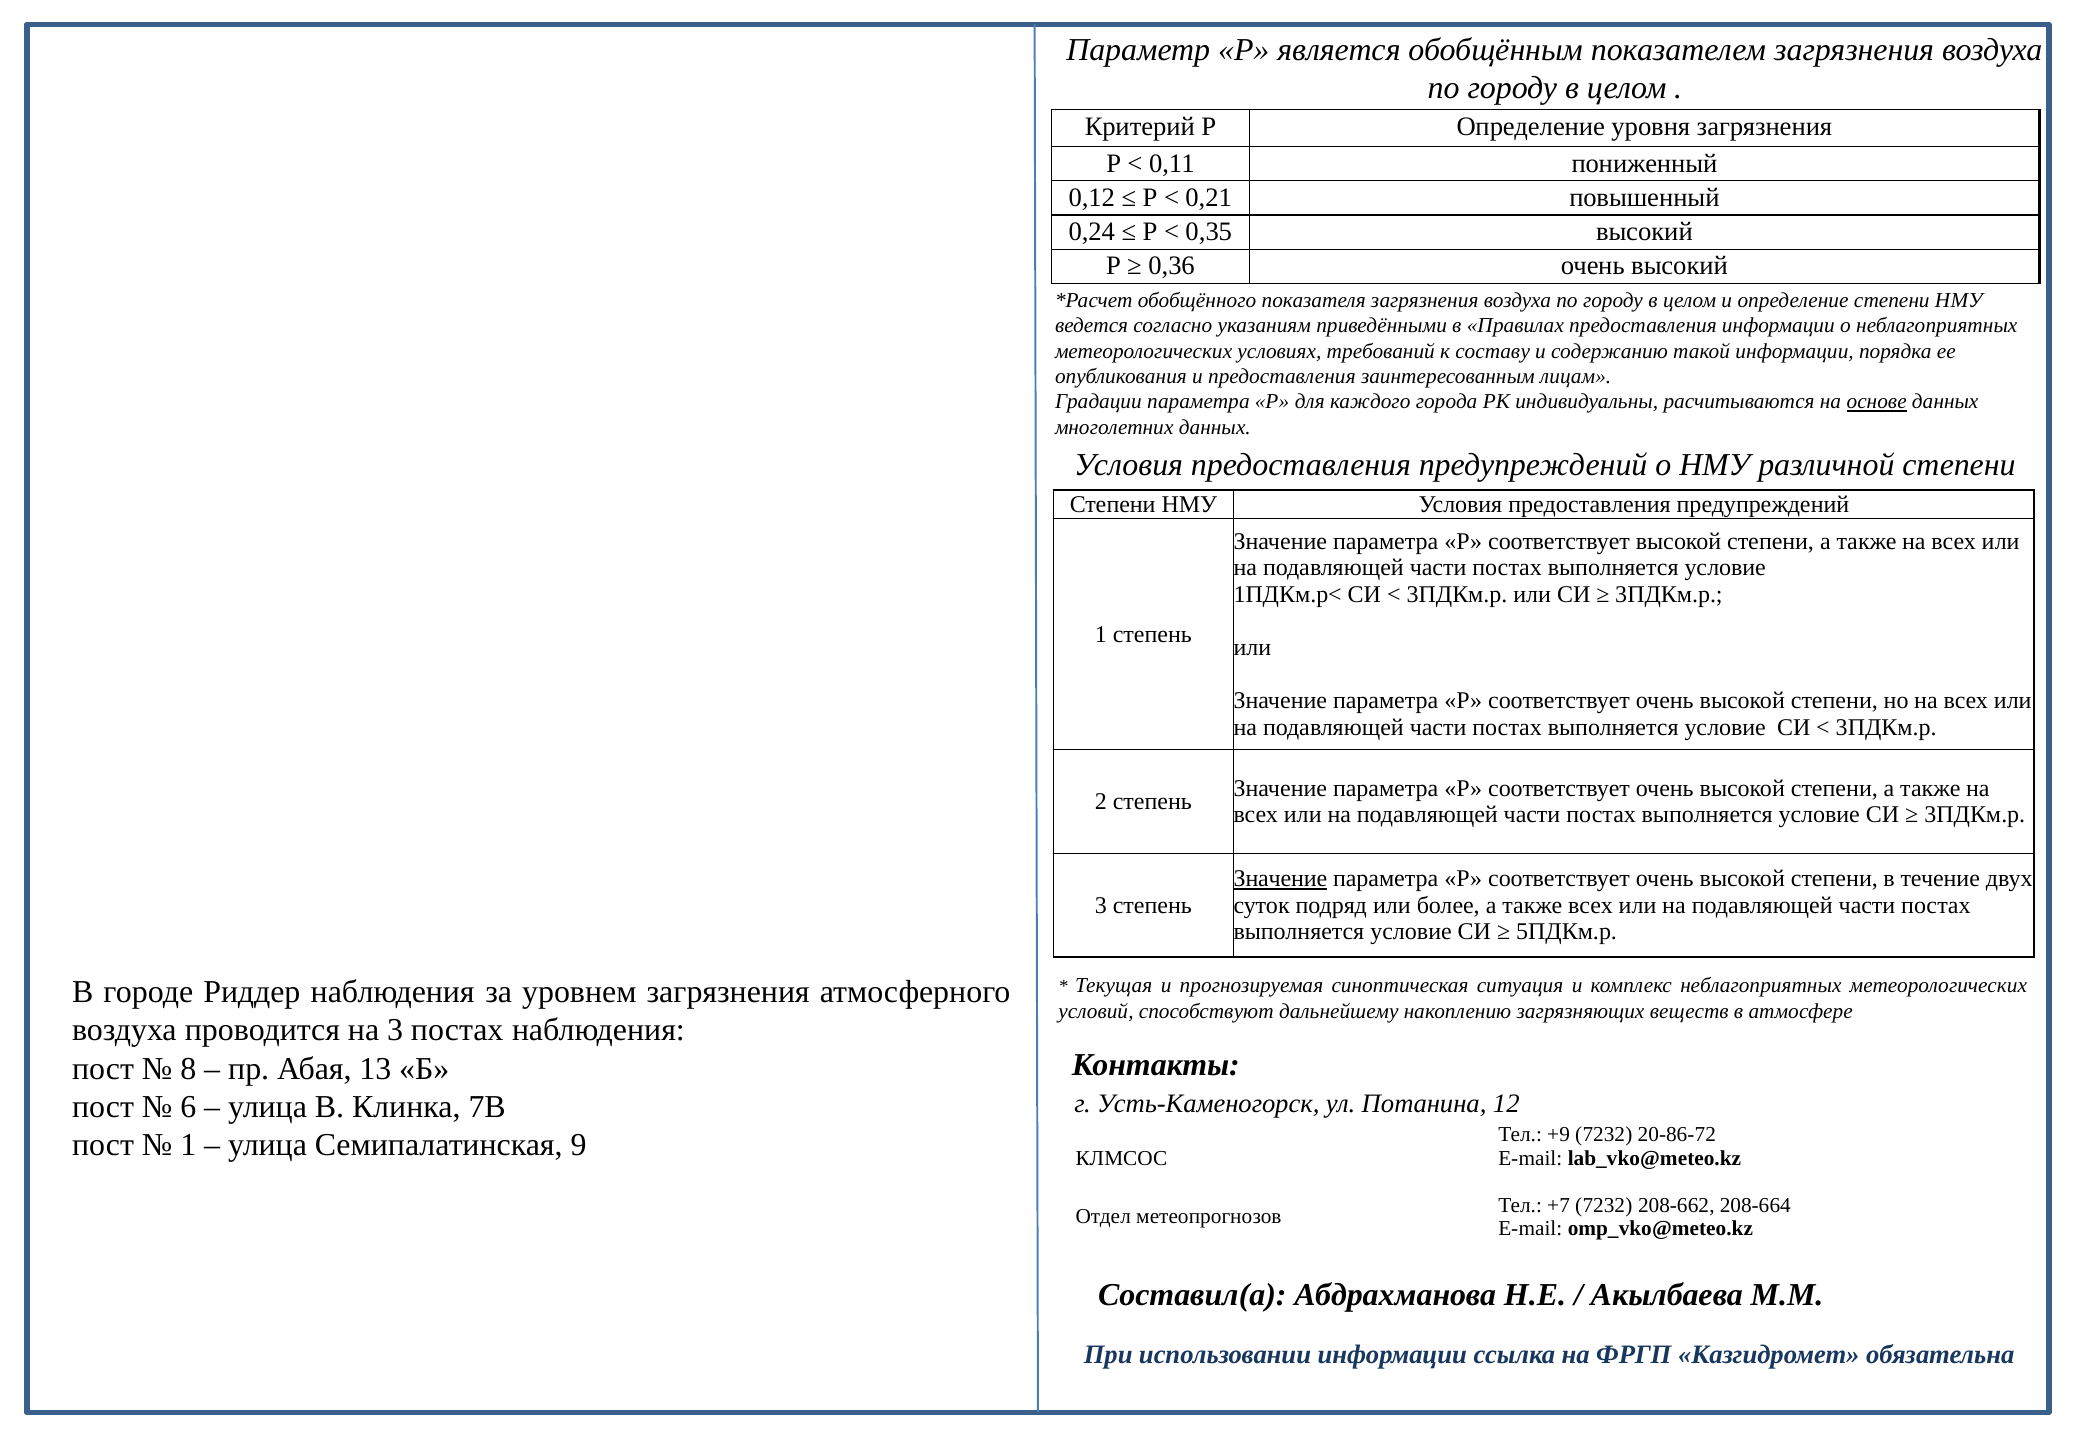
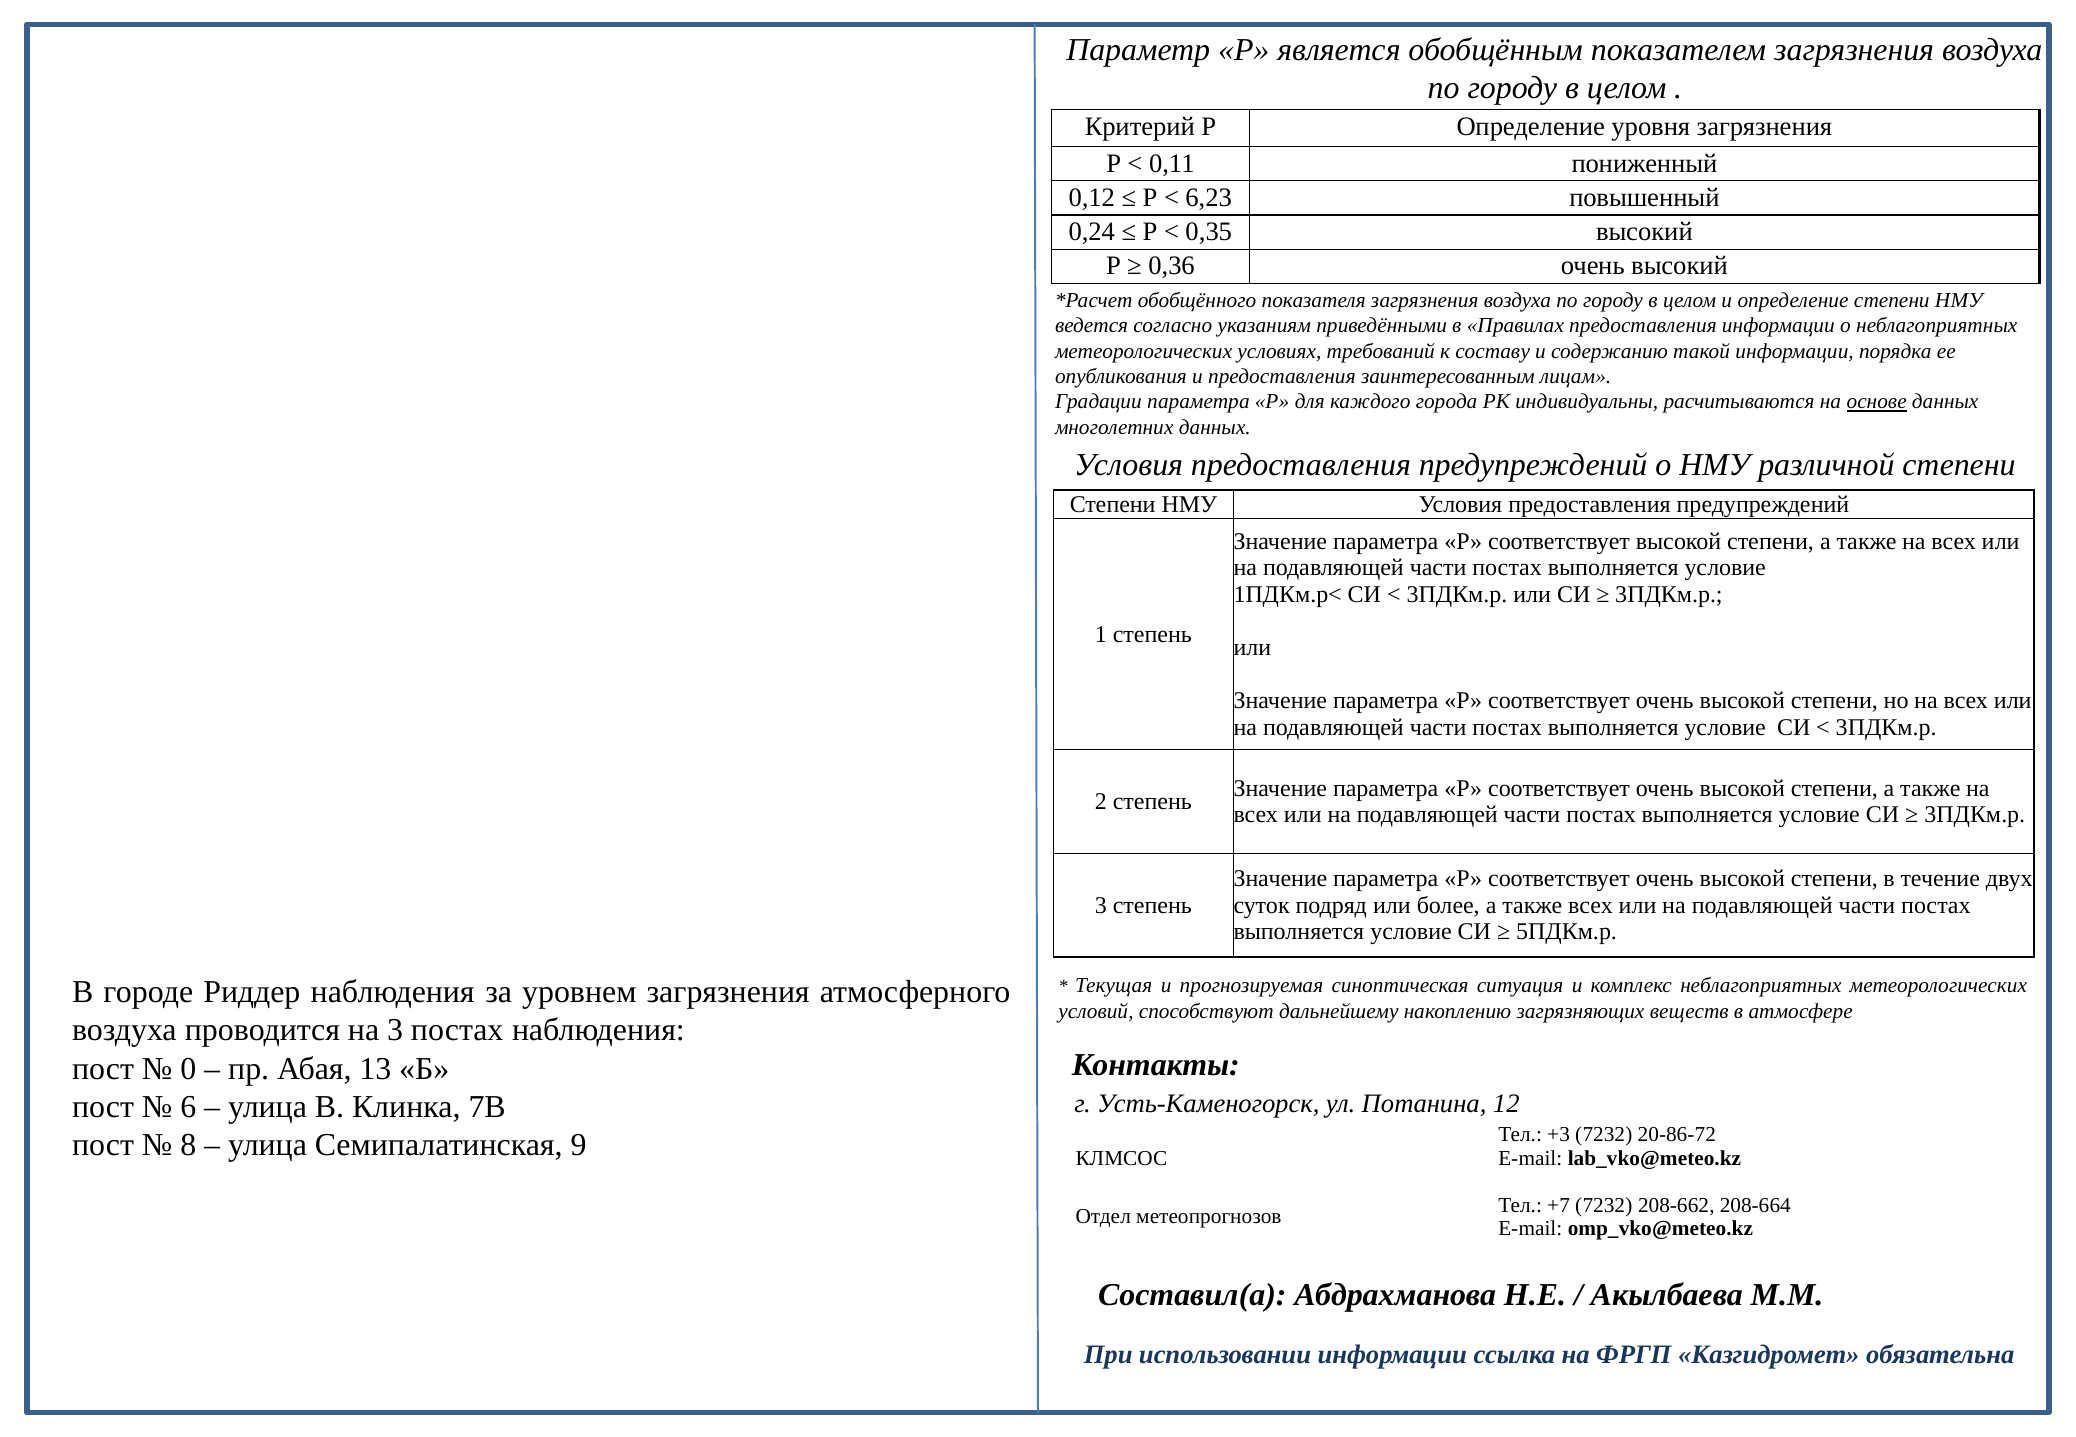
0,21: 0,21 -> 6,23
Значение at (1280, 879) underline: present -> none
8: 8 -> 0
+9: +9 -> +3
1 at (188, 1145): 1 -> 8
